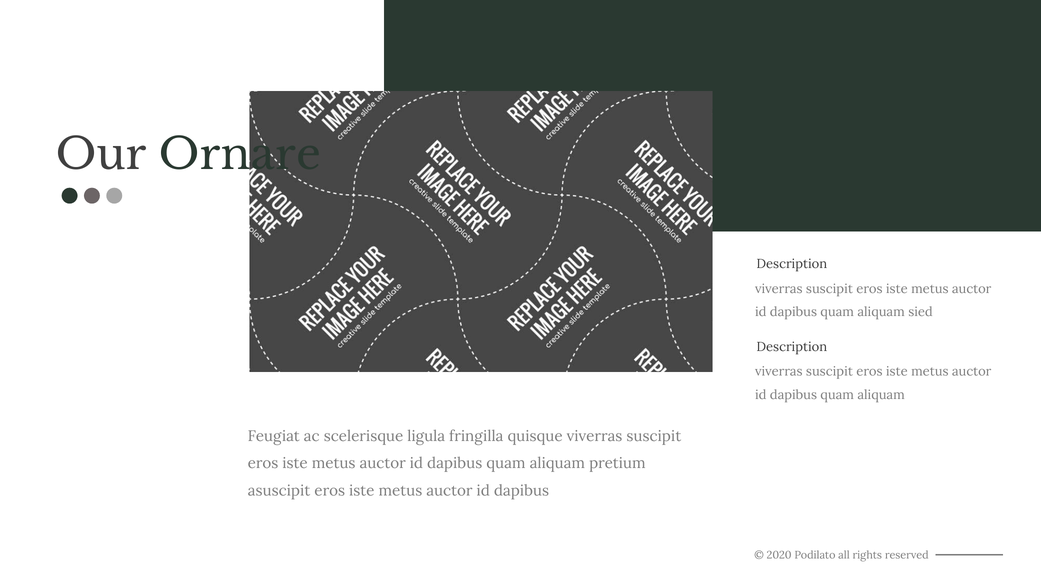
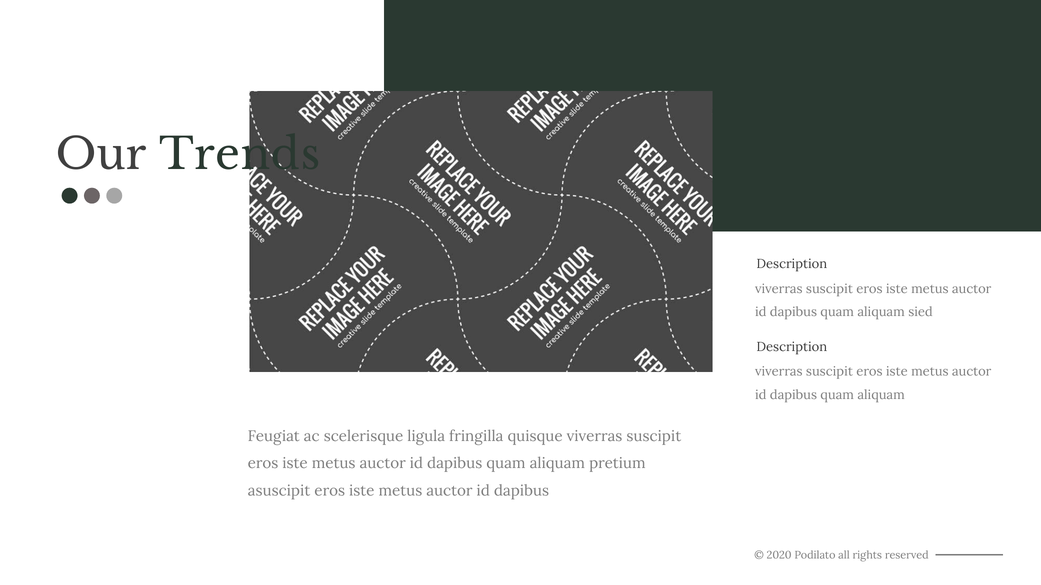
Ornare: Ornare -> Trends
